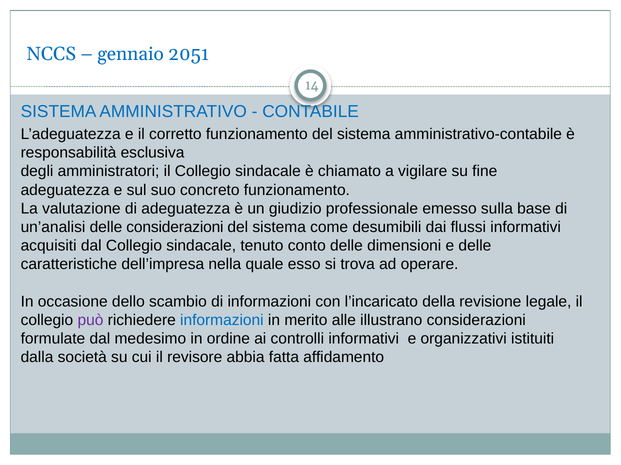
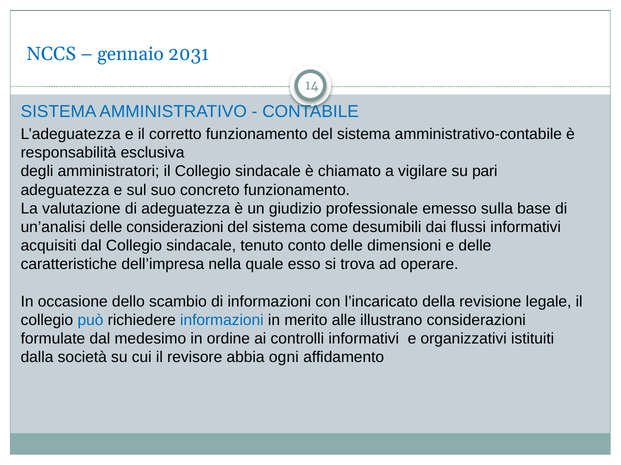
2051: 2051 -> 2031
fine: fine -> pari
può colour: purple -> blue
fatta: fatta -> ogni
